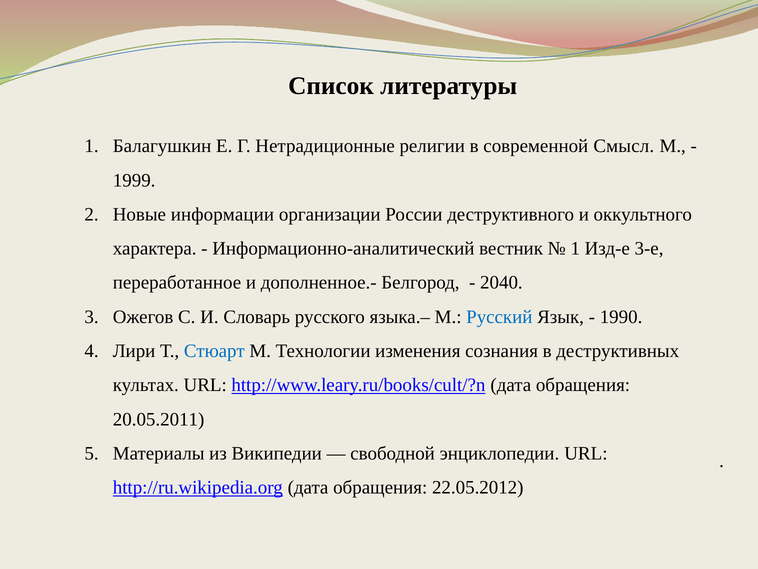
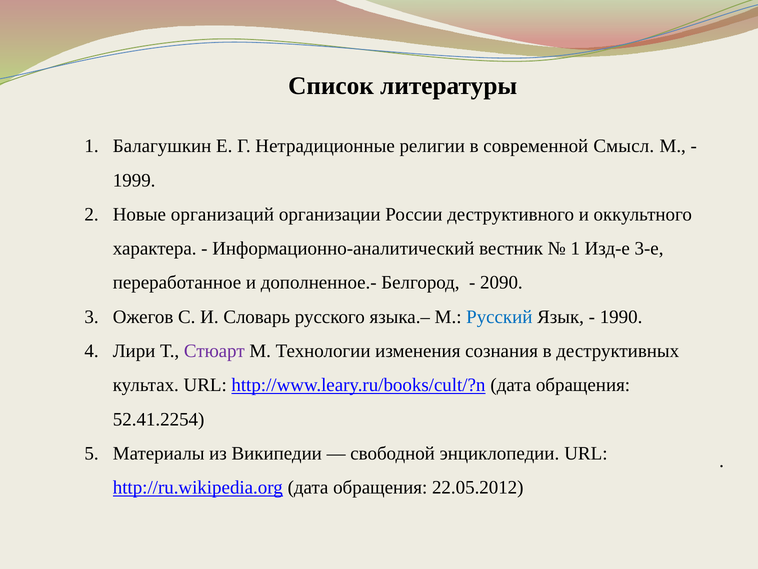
информации: информации -> организаций
2040: 2040 -> 2090
Стюарт colour: blue -> purple
20.05.2011: 20.05.2011 -> 52.41.2254
